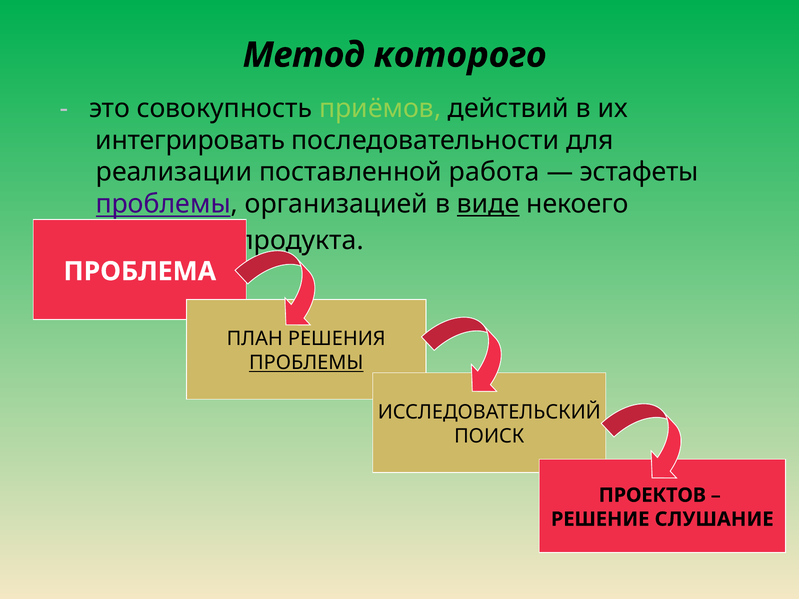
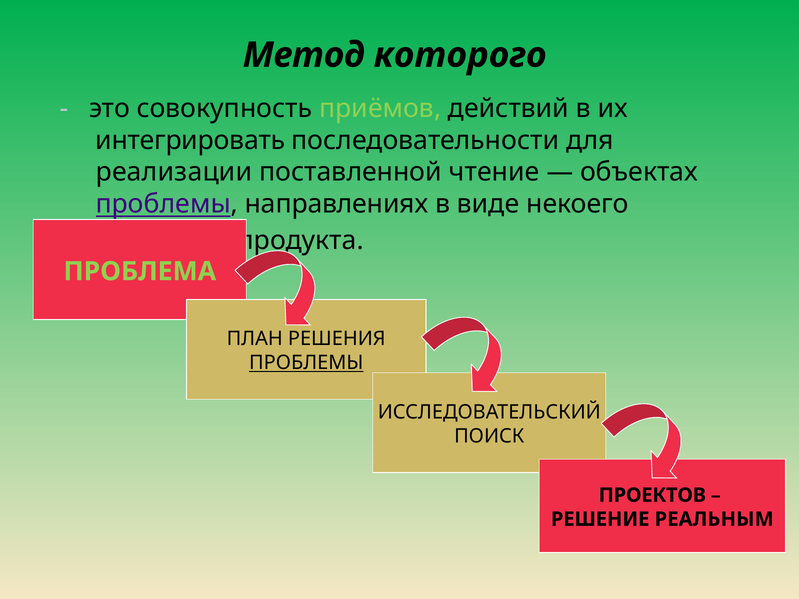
работа: работа -> чтение
эстафеты: эстафеты -> объектах
организацией: организацией -> направлениях
виде underline: present -> none
ПРОБЛЕМА colour: white -> light green
СЛУШАНИЕ: СЛУШАНИЕ -> РЕАЛЬНЫМ
